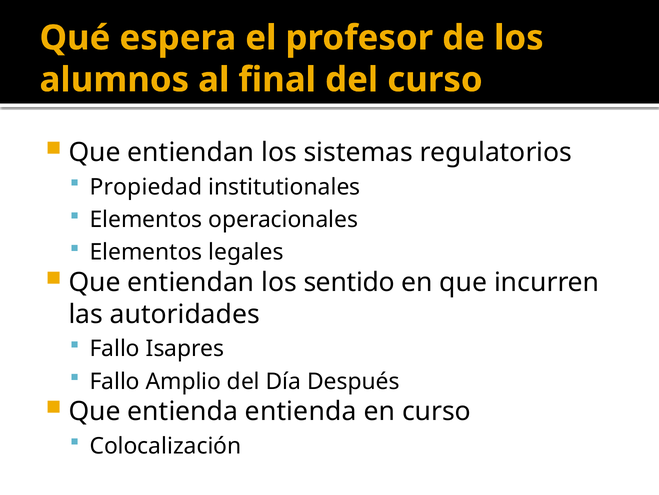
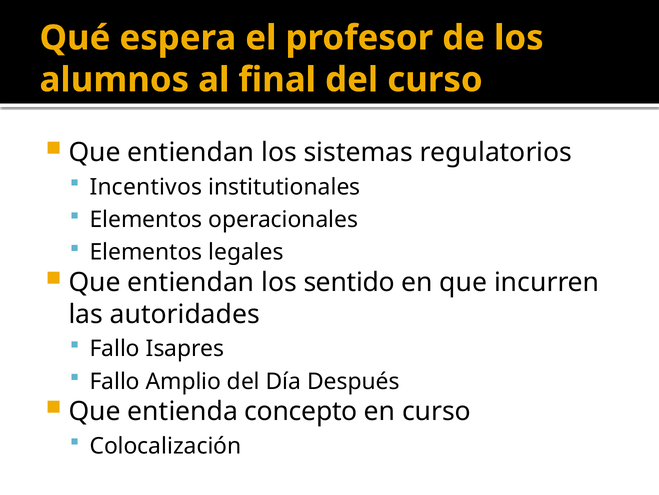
Propiedad: Propiedad -> Incentivos
entienda entienda: entienda -> concepto
